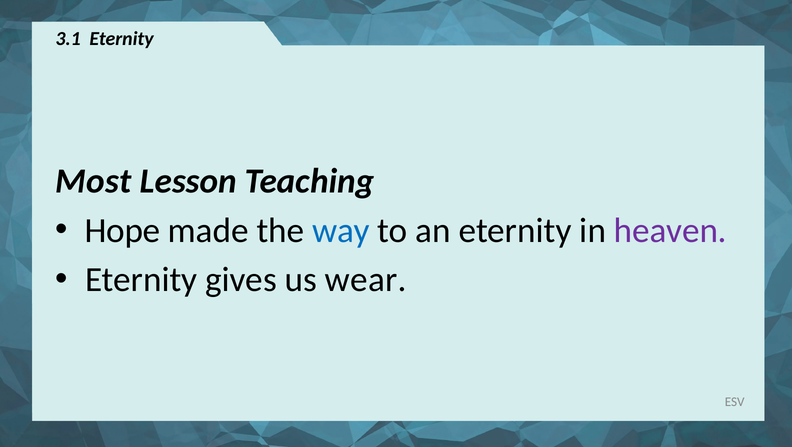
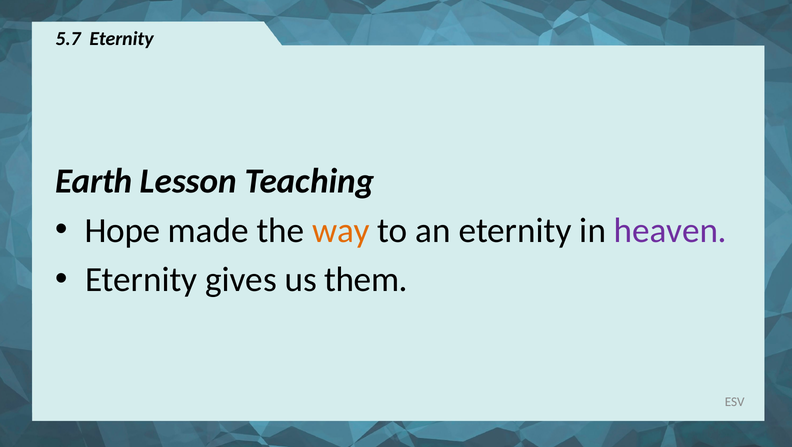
3.1: 3.1 -> 5.7
Most: Most -> Earth
way colour: blue -> orange
wear: wear -> them
